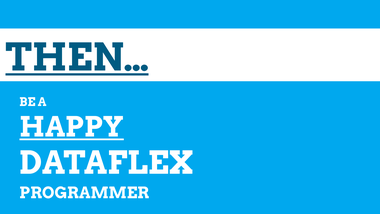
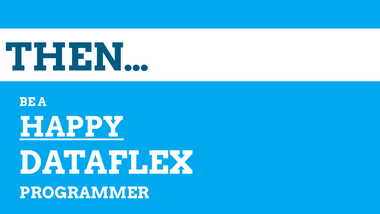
THEN… underline: present -> none
